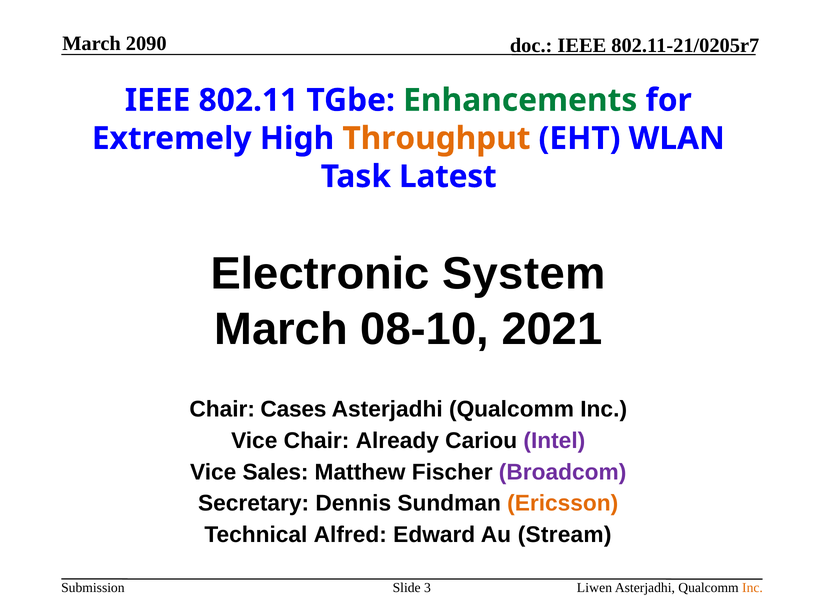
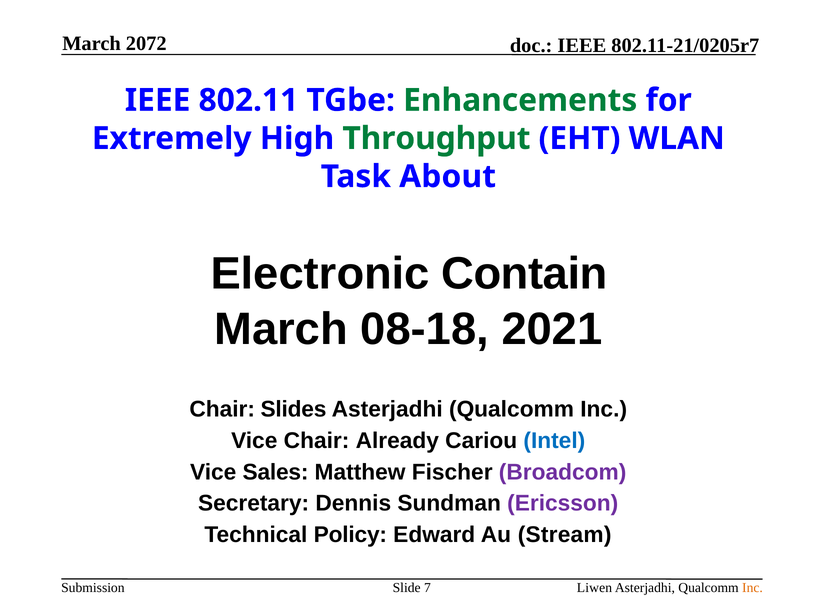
2090: 2090 -> 2072
Throughput colour: orange -> green
Latest: Latest -> About
System: System -> Contain
08-10: 08-10 -> 08-18
Cases: Cases -> Slides
Intel colour: purple -> blue
Ericsson colour: orange -> purple
Alfred: Alfred -> Policy
3: 3 -> 7
